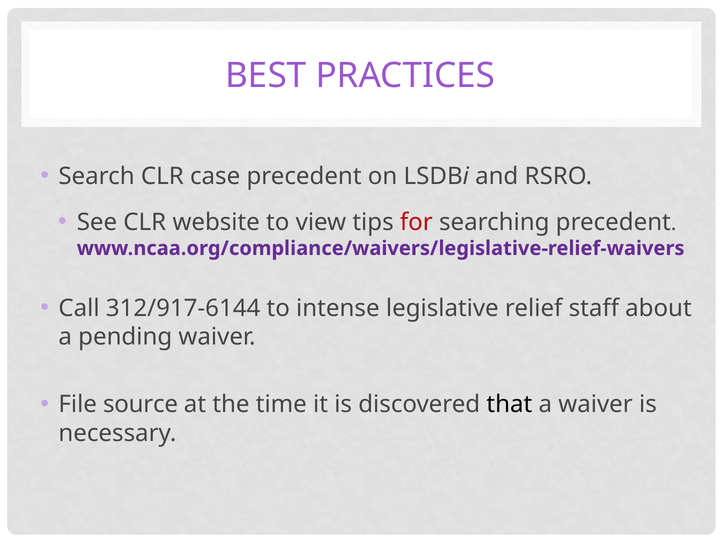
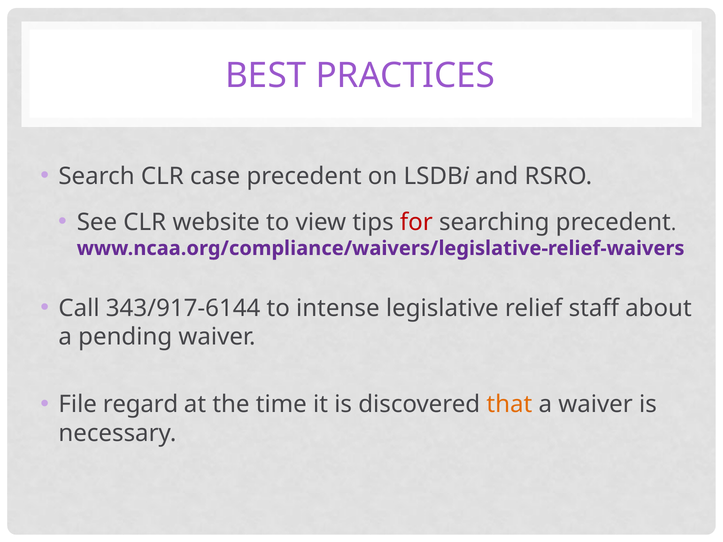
312/917-6144: 312/917-6144 -> 343/917-6144
source: source -> regard
that colour: black -> orange
